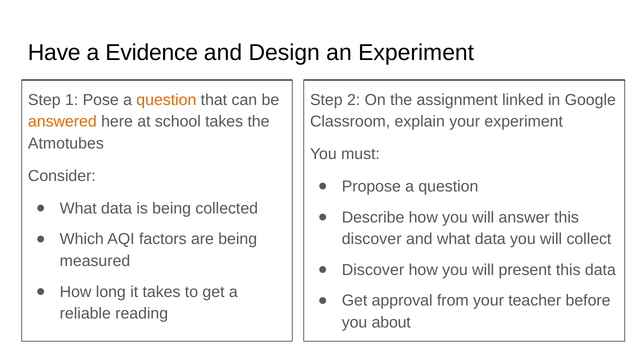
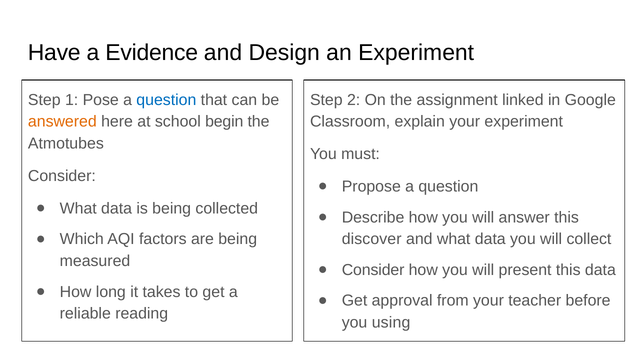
question at (166, 100) colour: orange -> blue
school takes: takes -> begin
Discover at (373, 270): Discover -> Consider
about: about -> using
